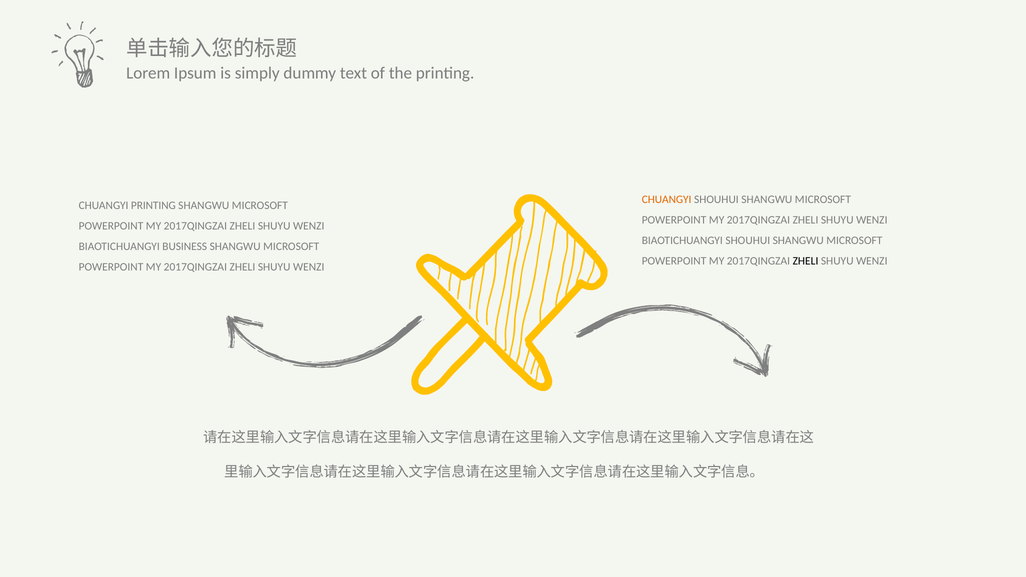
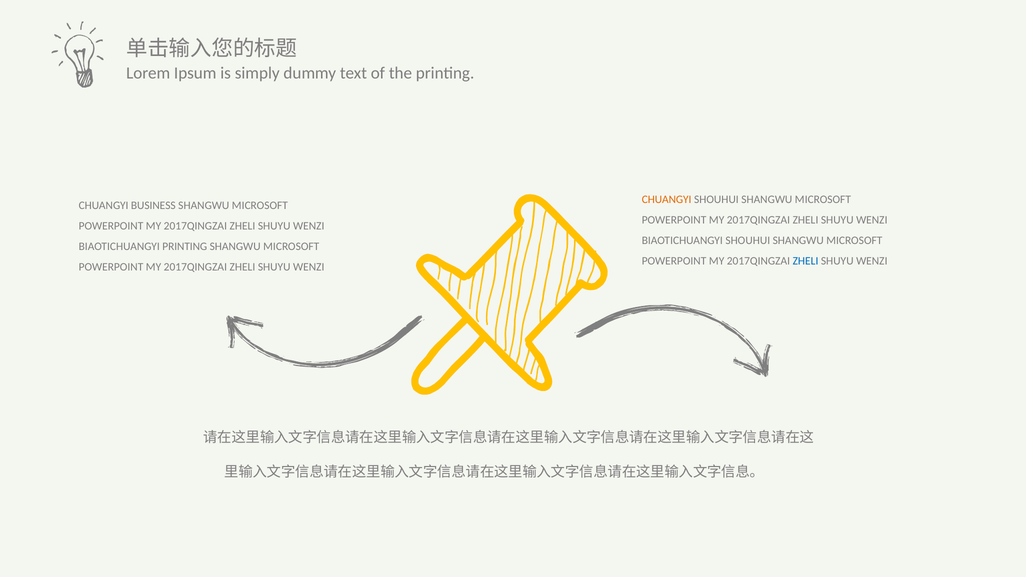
CHUANGYI PRINTING: PRINTING -> BUSINESS
BIAOTICHUANGYI BUSINESS: BUSINESS -> PRINTING
ZHELI at (806, 261) colour: black -> blue
